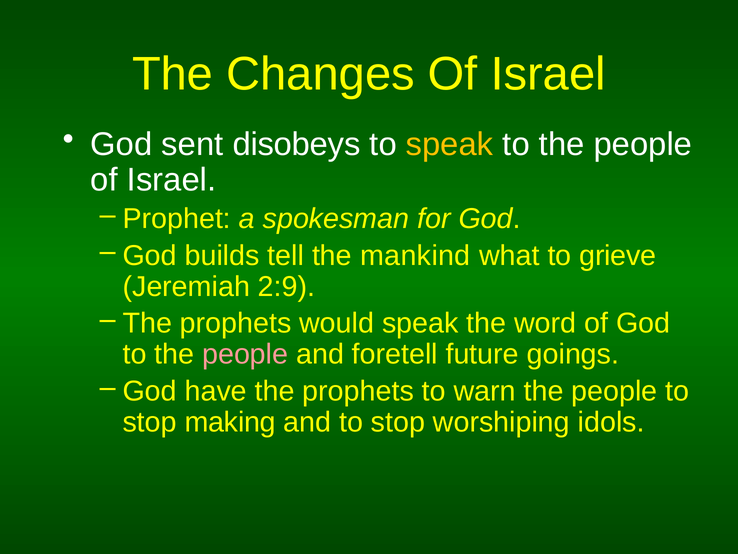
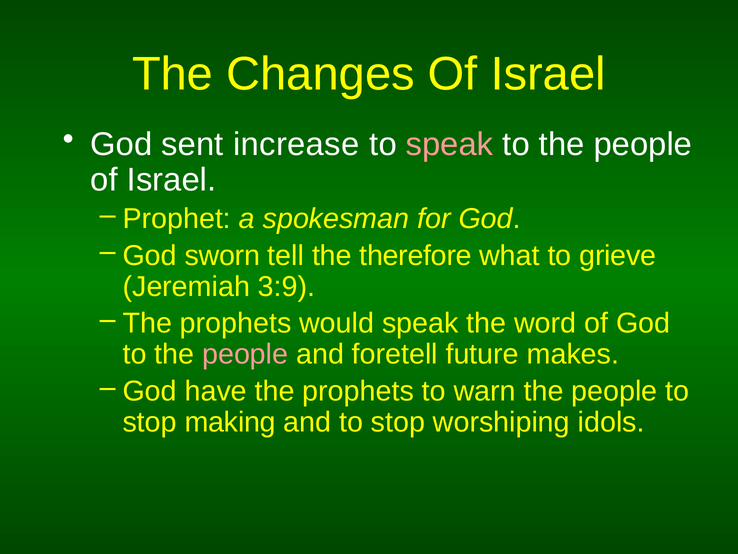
disobeys: disobeys -> increase
speak at (450, 144) colour: yellow -> pink
builds: builds -> sworn
mankind: mankind -> therefore
2:9: 2:9 -> 3:9
goings: goings -> makes
